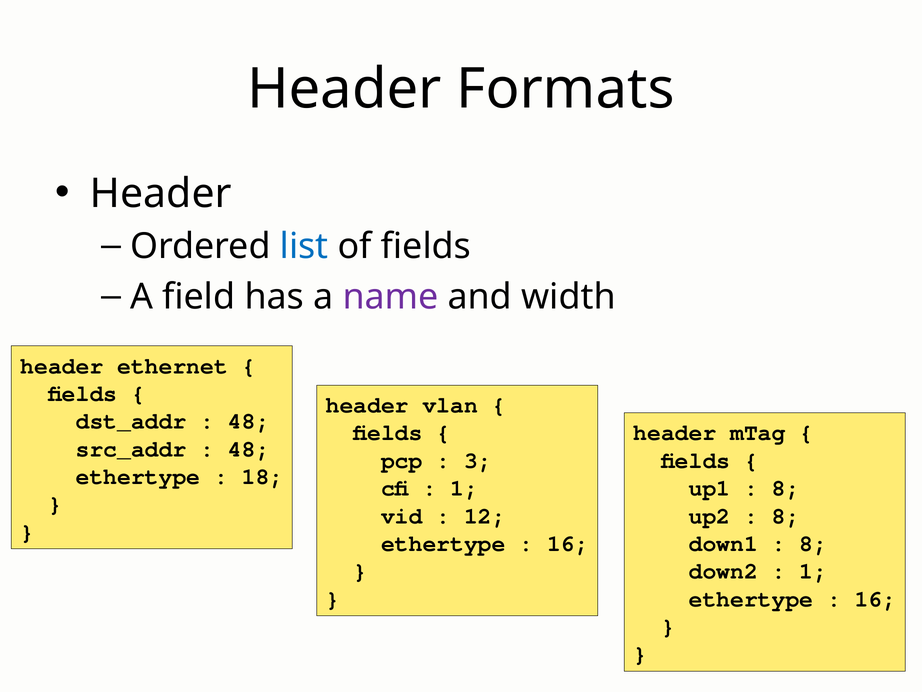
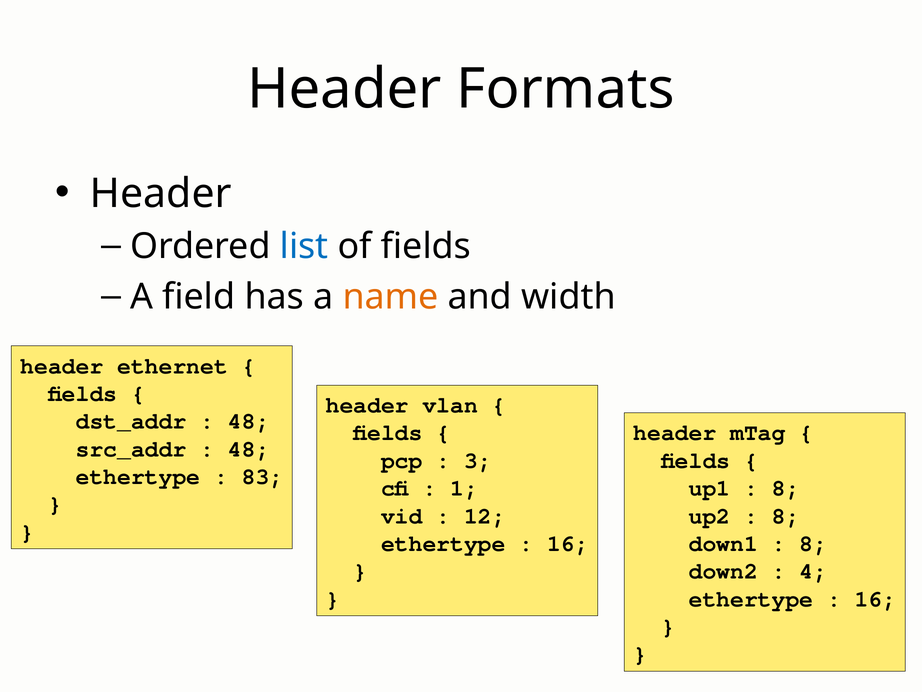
name colour: purple -> orange
18: 18 -> 83
1 at (813, 571): 1 -> 4
